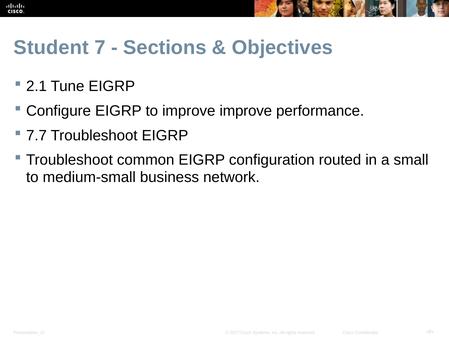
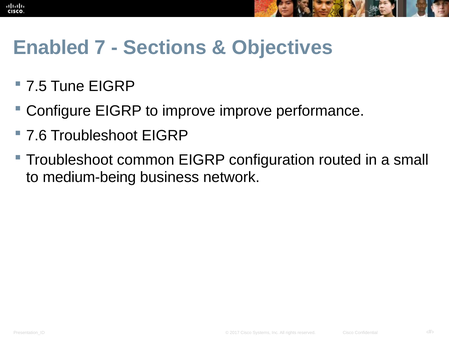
Student: Student -> Enabled
2.1: 2.1 -> 7.5
7.7: 7.7 -> 7.6
medium-small: medium-small -> medium-being
